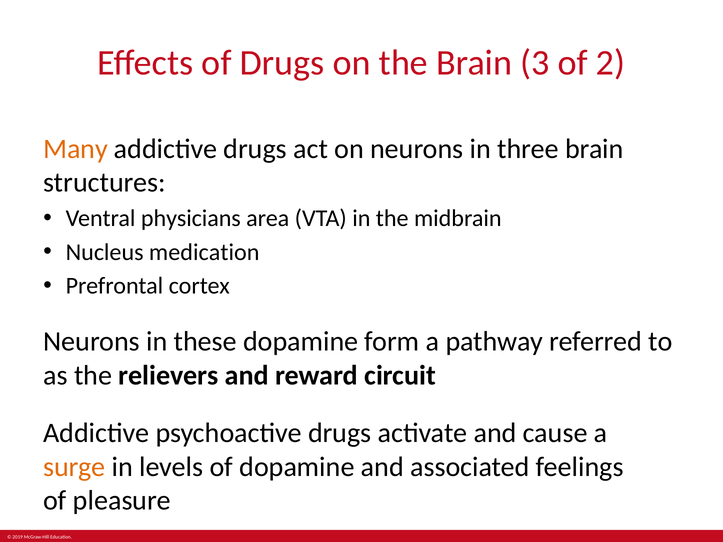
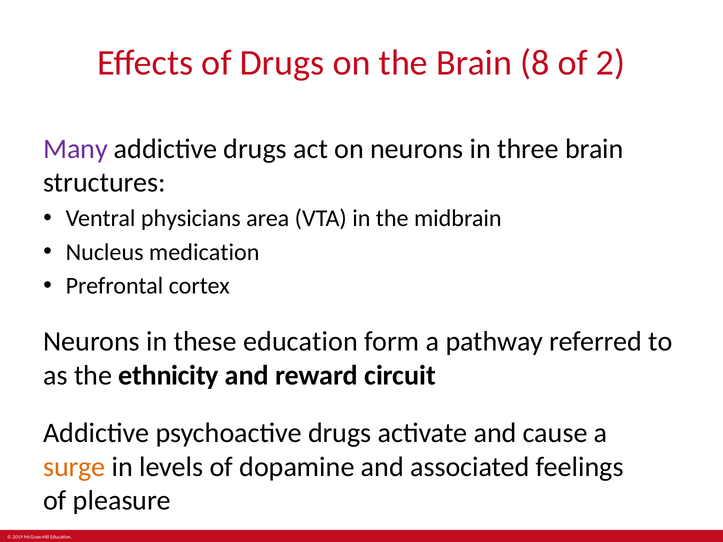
3: 3 -> 8
Many colour: orange -> purple
these dopamine: dopamine -> education
relievers: relievers -> ethnicity
